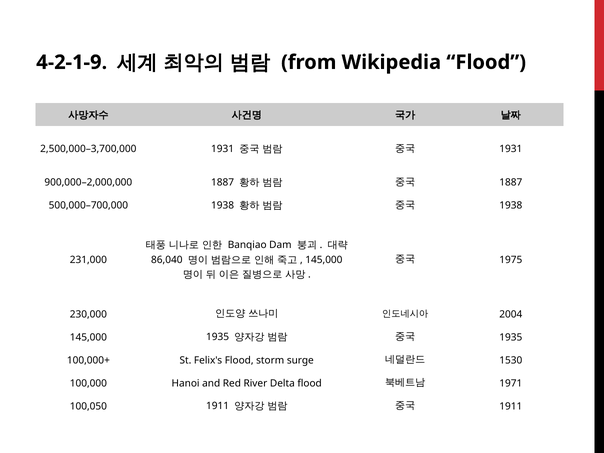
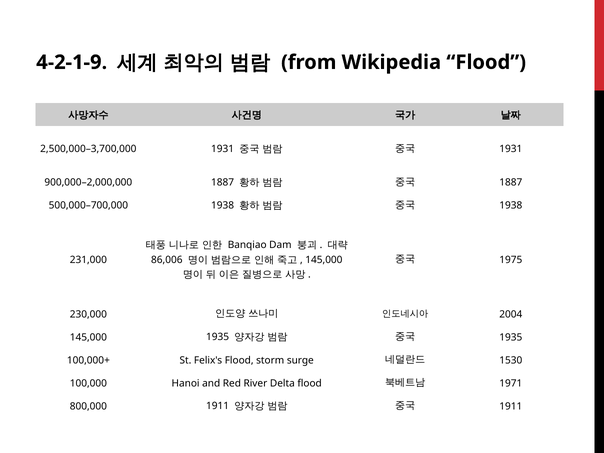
86,040: 86,040 -> 86,006
100,050: 100,050 -> 800,000
